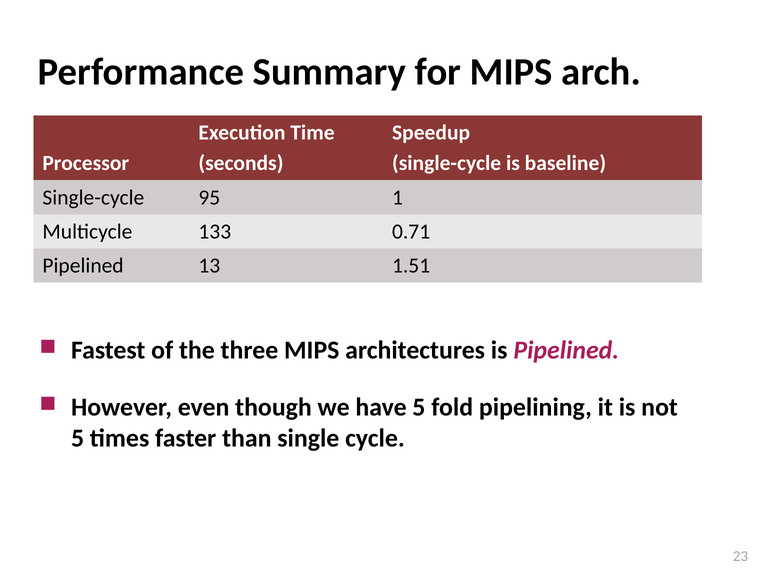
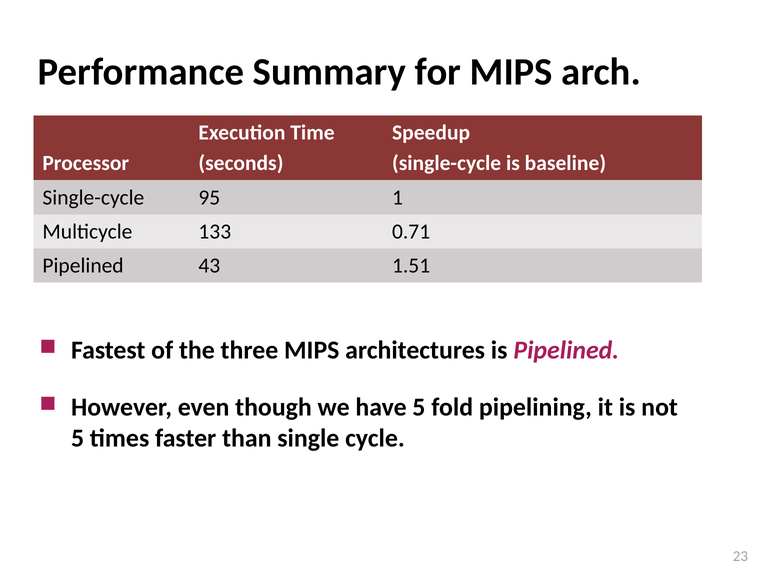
13: 13 -> 43
